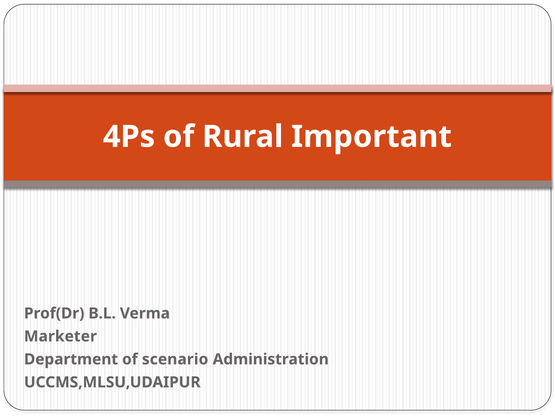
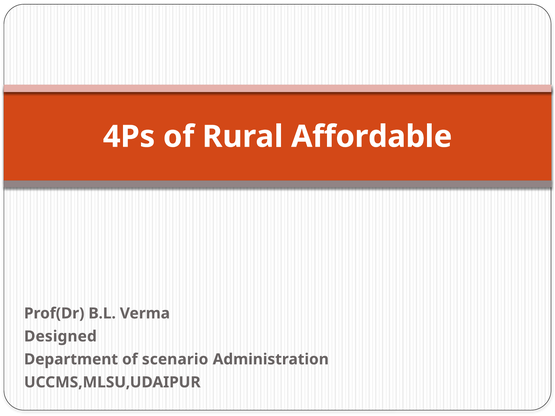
Important: Important -> Affordable
Marketer: Marketer -> Designed
